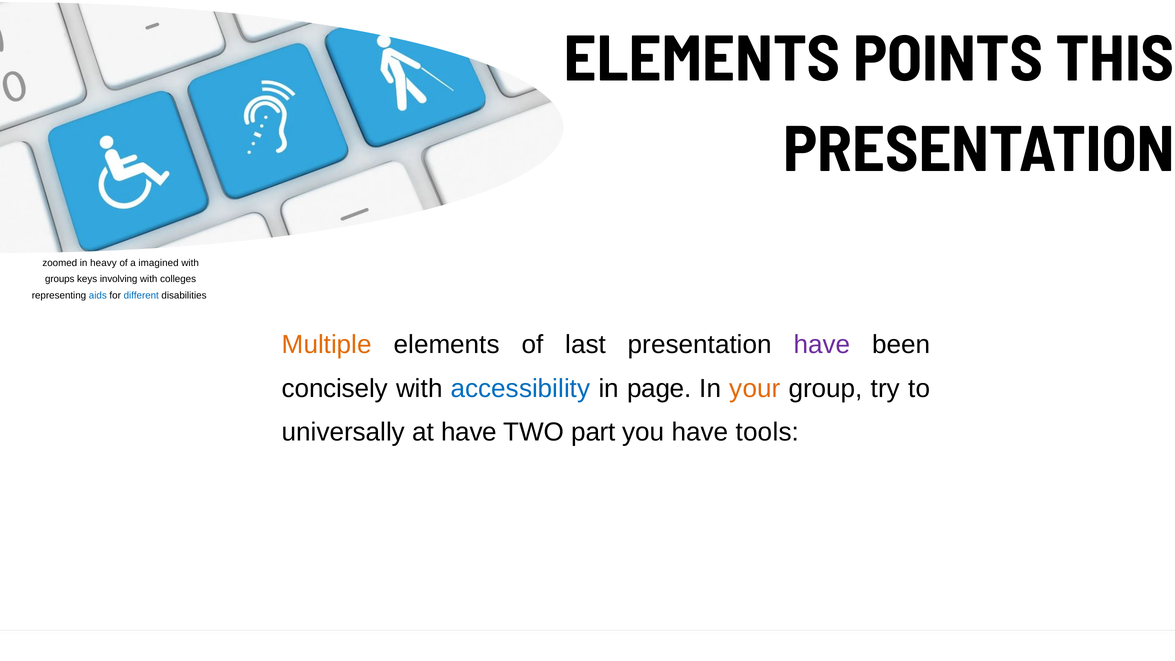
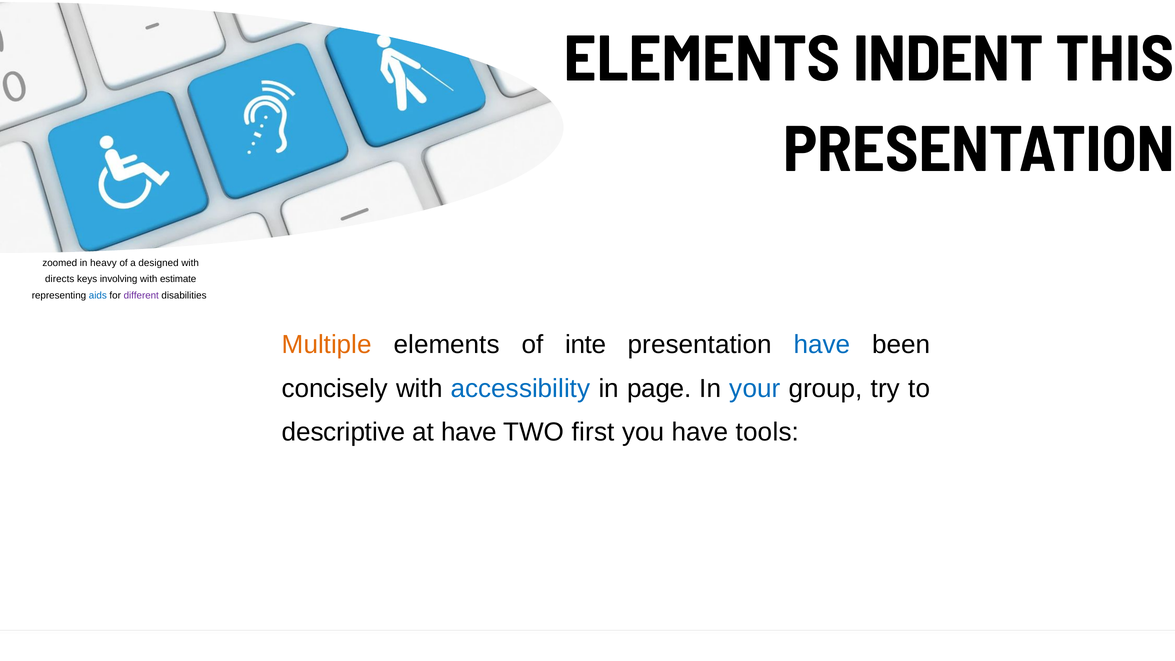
POINTS: POINTS -> INDENT
imagined: imagined -> designed
groups: groups -> directs
colleges: colleges -> estimate
different colour: blue -> purple
last: last -> inte
have at (822, 345) colour: purple -> blue
your colour: orange -> blue
universally: universally -> descriptive
part: part -> first
